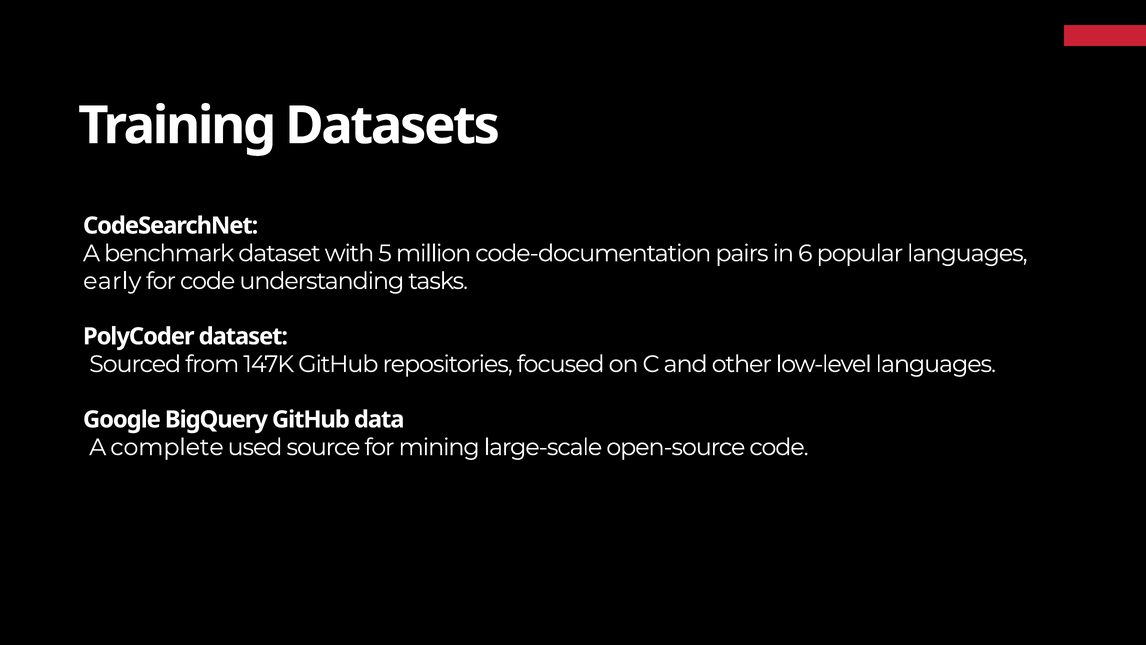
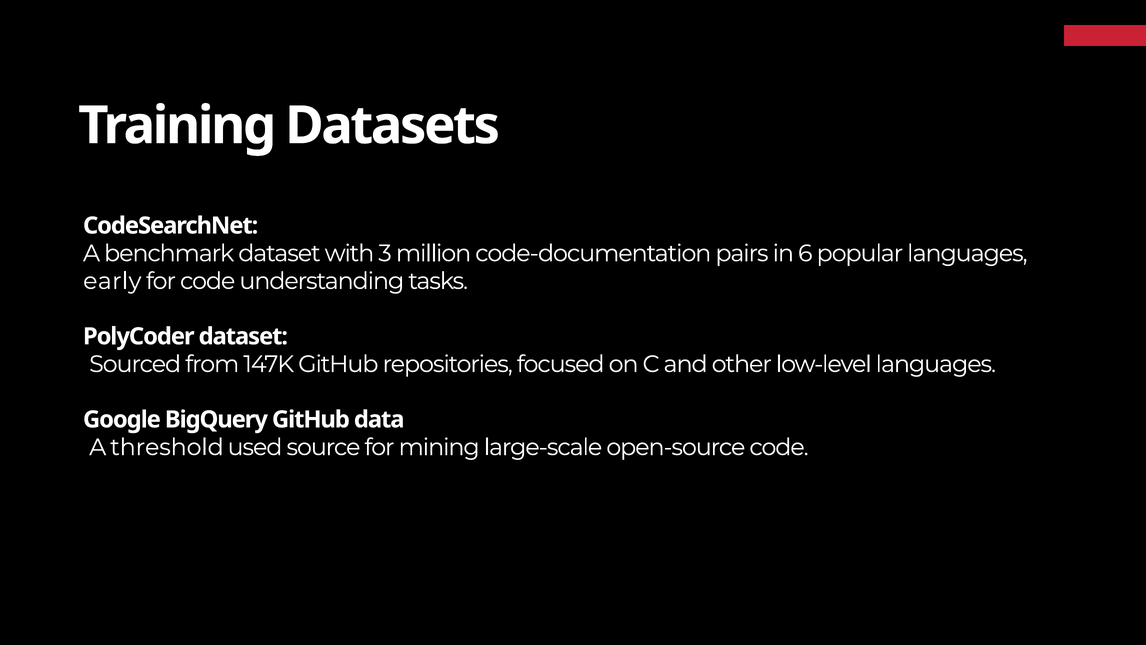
5: 5 -> 3
complete: complete -> threshold
